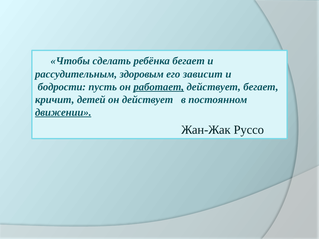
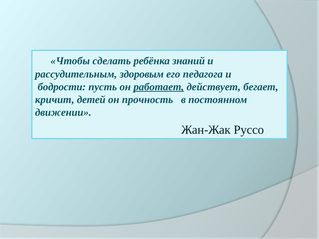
ребёнка бегает: бегает -> знаний
зависит: зависит -> педагога
он действует: действует -> прочность
движении underline: present -> none
